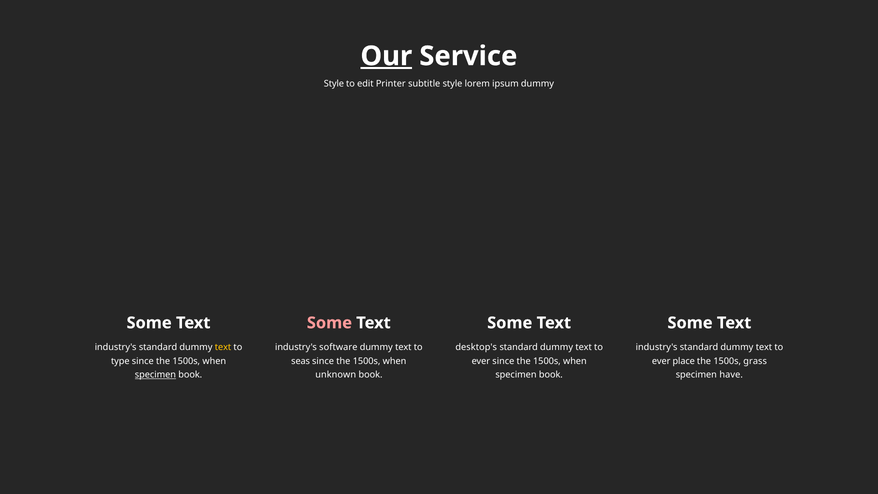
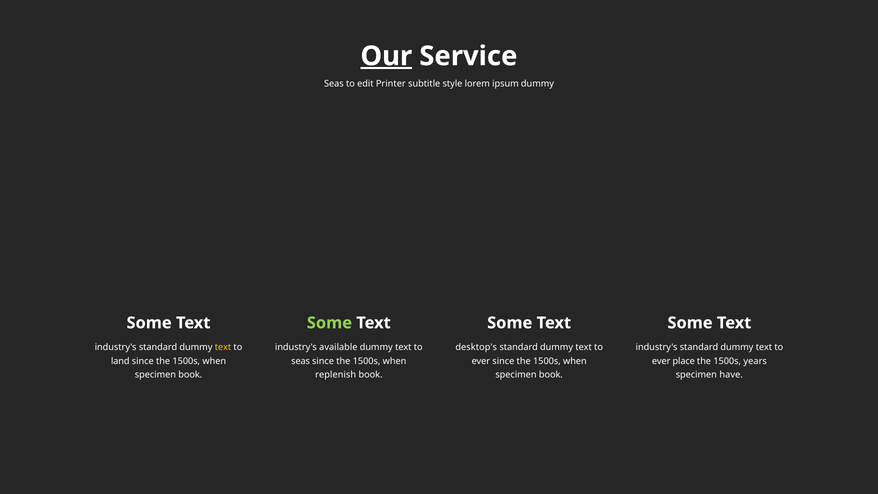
Style at (334, 84): Style -> Seas
Some at (329, 323) colour: pink -> light green
software: software -> available
type: type -> land
grass: grass -> years
specimen at (155, 375) underline: present -> none
unknown: unknown -> replenish
